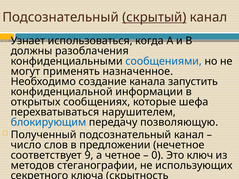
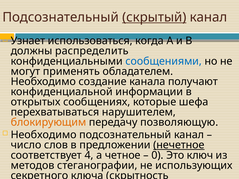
разоблачения: разоблачения -> распределить
назначенное: назначенное -> обладателем
запустить: запустить -> получают
блокирующим colour: blue -> orange
Полученный at (44, 135): Полученный -> Необходимо
нечетное underline: none -> present
9: 9 -> 4
